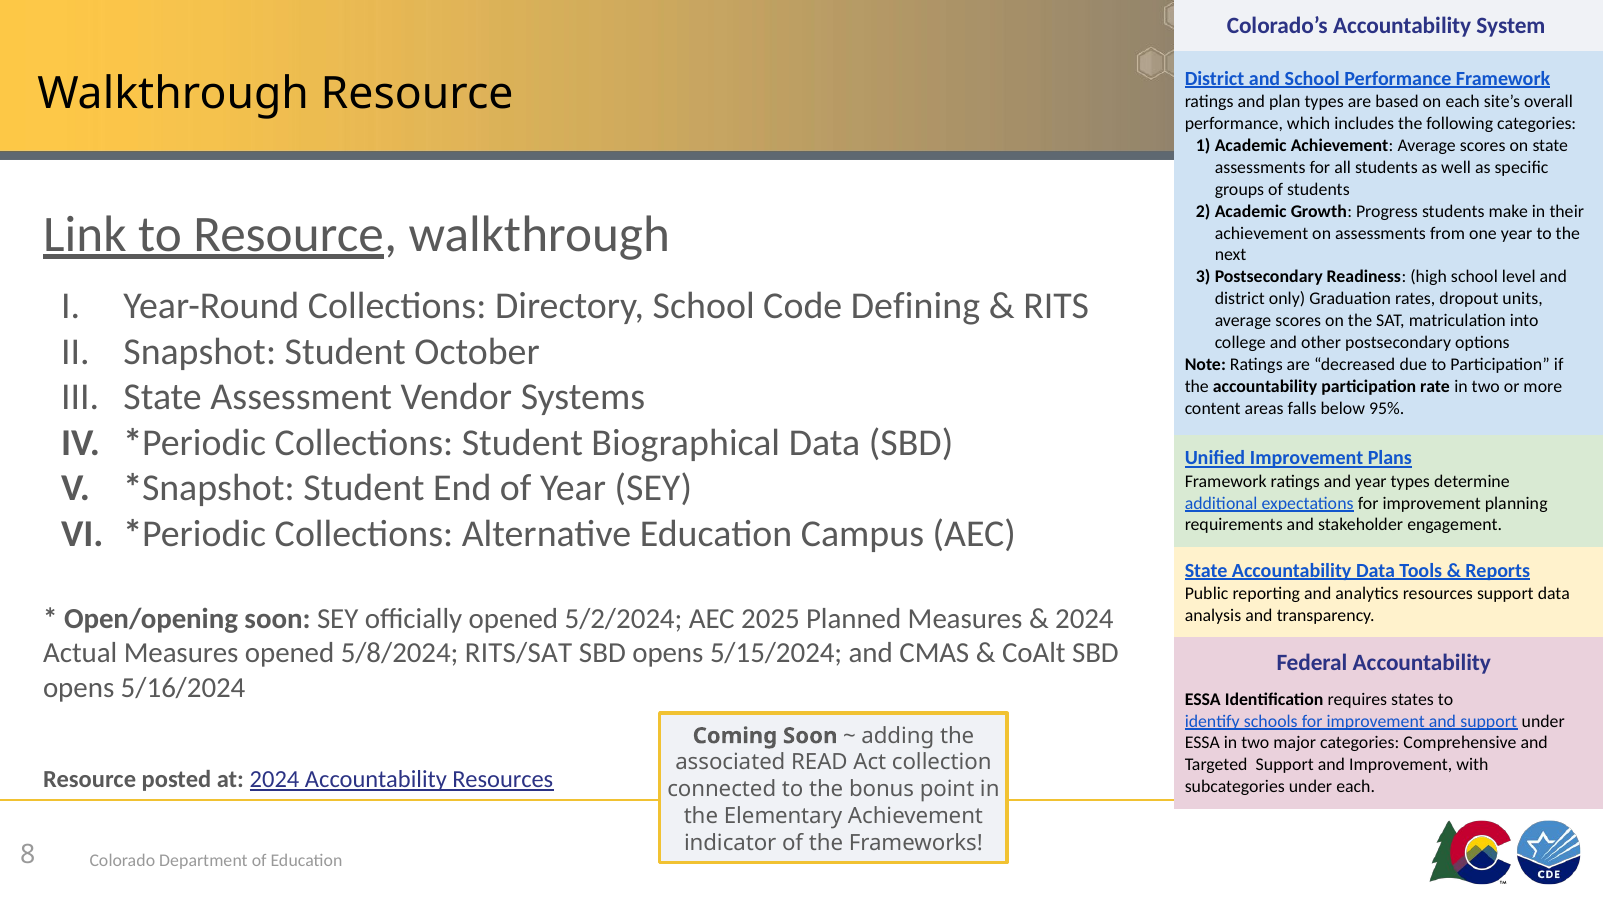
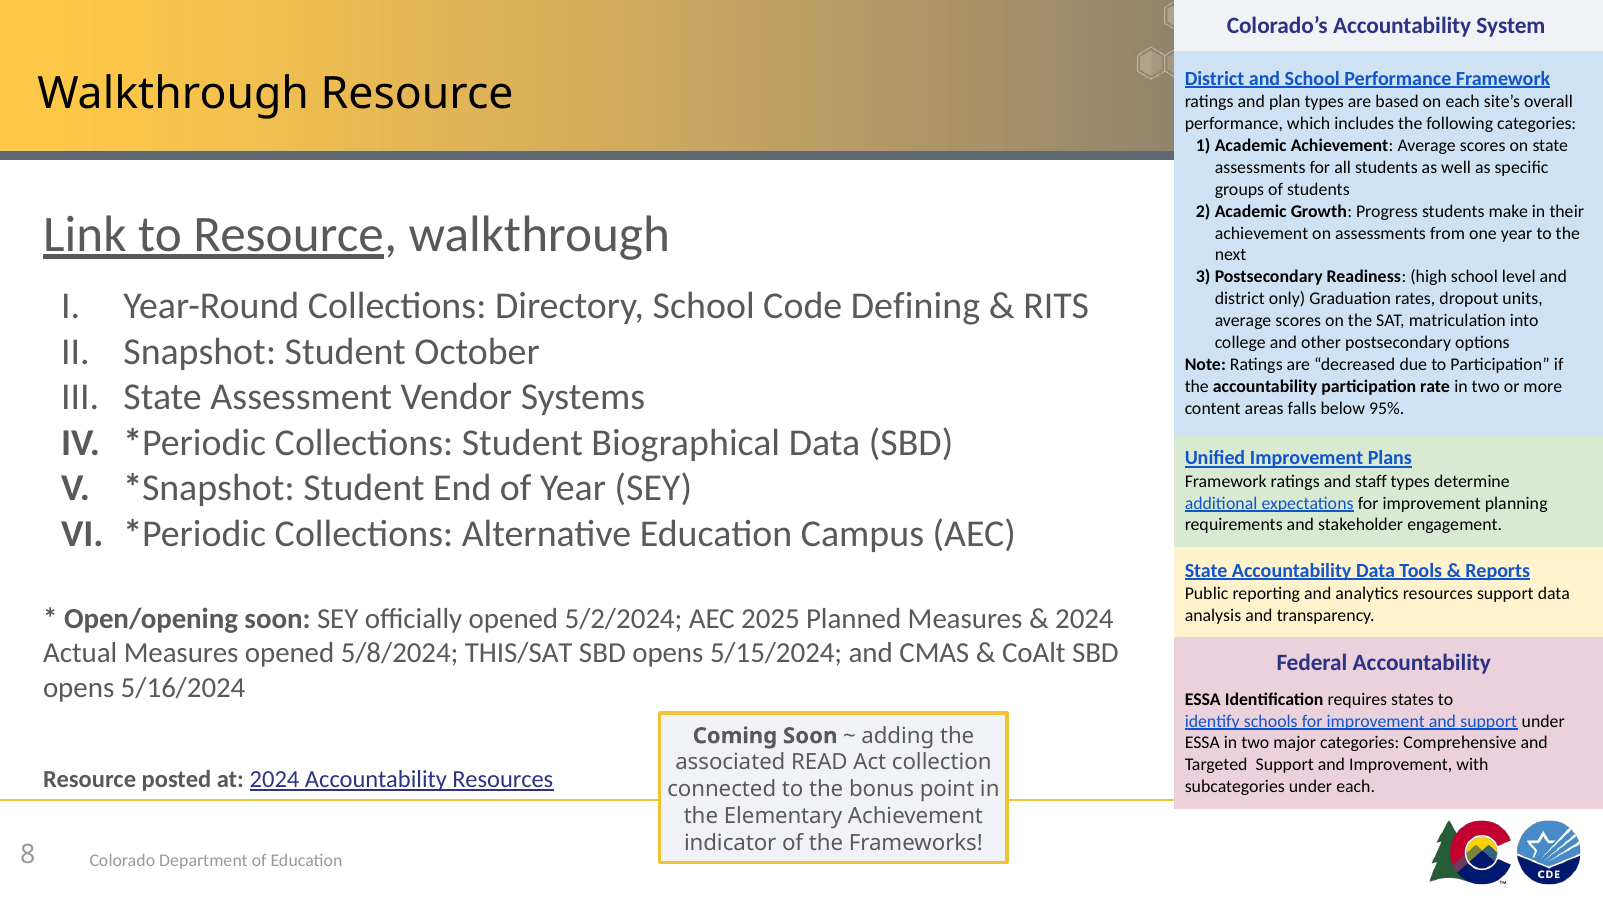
and year: year -> staff
RITS/SAT: RITS/SAT -> THIS/SAT
